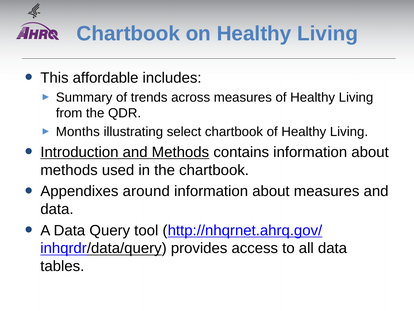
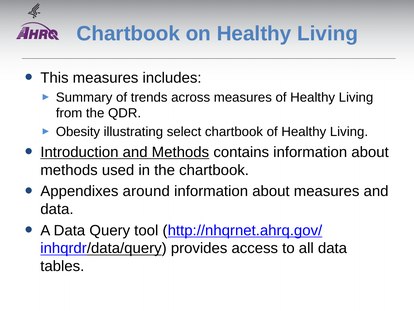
This affordable: affordable -> measures
Months: Months -> Obesity
